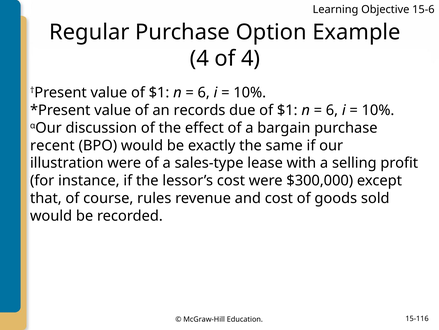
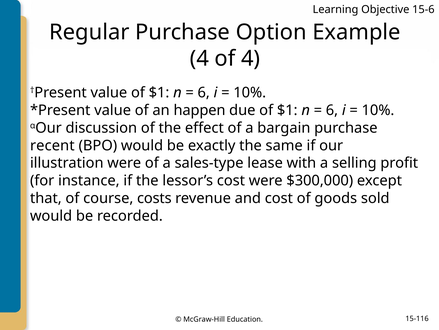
records: records -> happen
rules: rules -> costs
